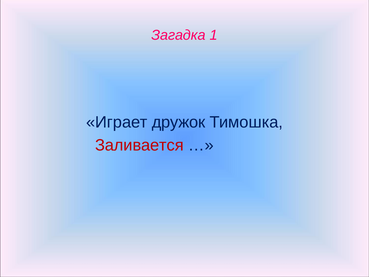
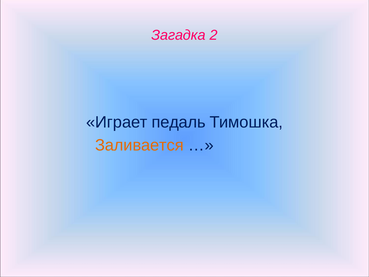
1: 1 -> 2
дружок: дружок -> педаль
Заливается colour: red -> orange
